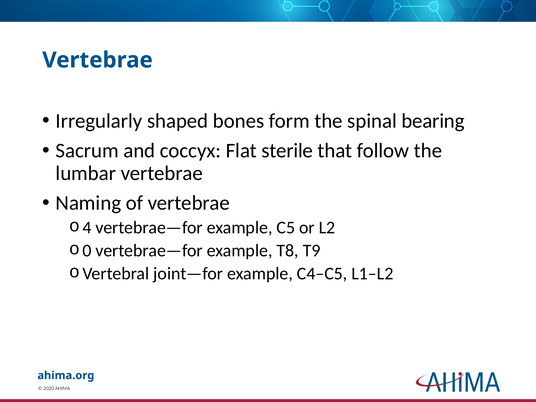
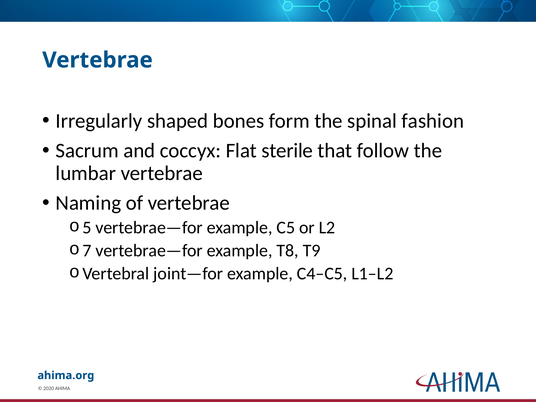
bearing: bearing -> fashion
4: 4 -> 5
0: 0 -> 7
